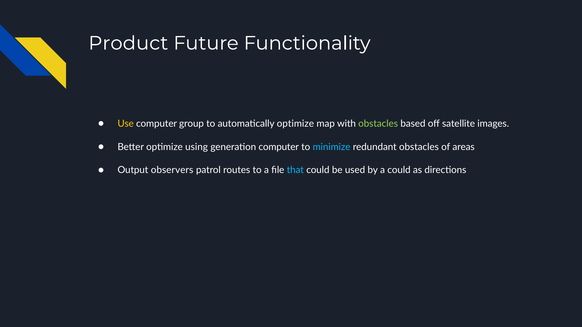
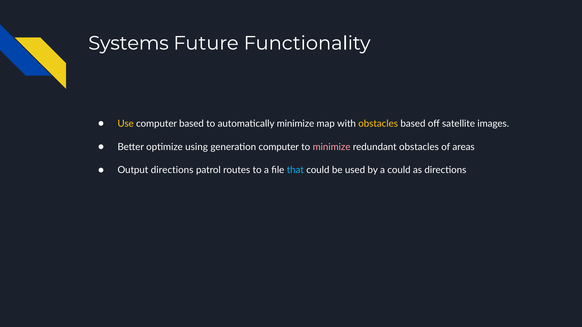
Product: Product -> Systems
computer group: group -> based
automatically optimize: optimize -> minimize
obstacles at (378, 124) colour: light green -> yellow
minimize at (332, 147) colour: light blue -> pink
Output observers: observers -> directions
